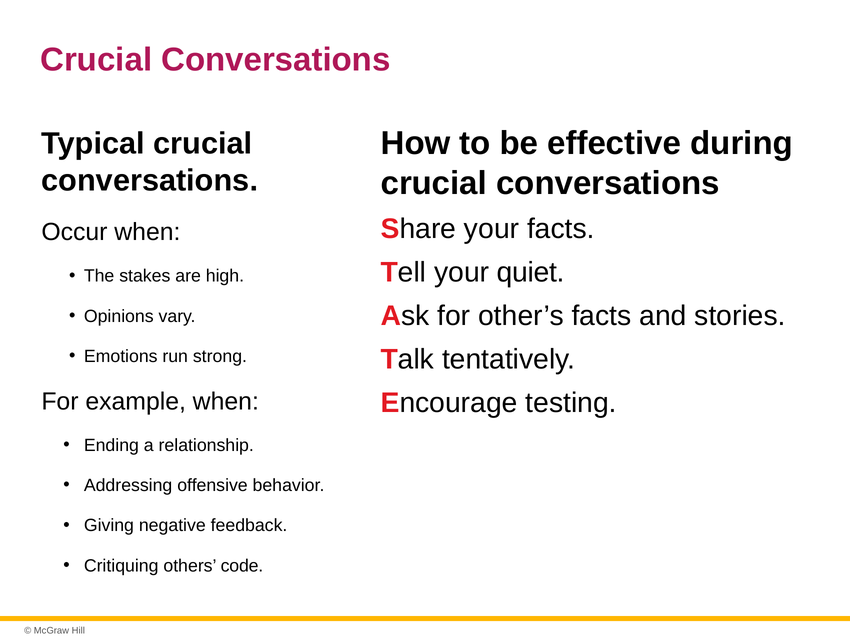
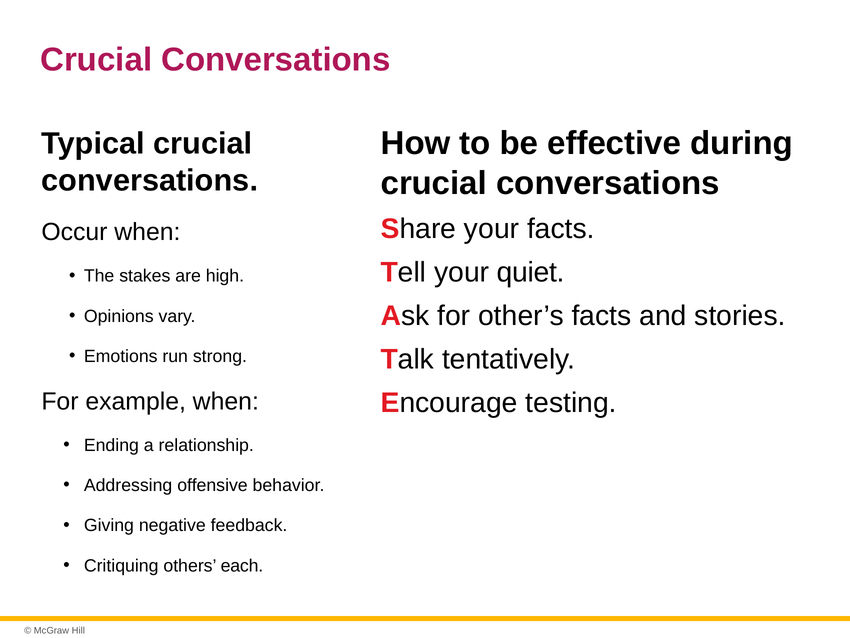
code: code -> each
